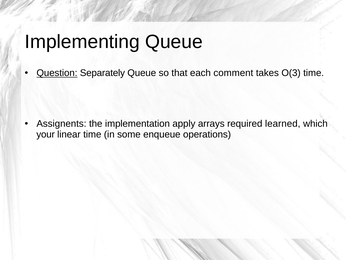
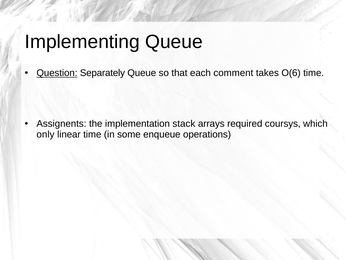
O(3: O(3 -> O(6
apply: apply -> stack
learned: learned -> coursys
your: your -> only
